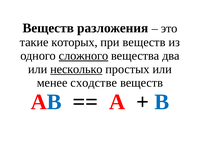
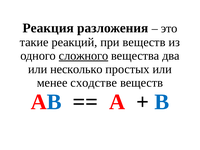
Веществ at (48, 28): Веществ -> Реакция
которых: которых -> реакций
несколько underline: present -> none
